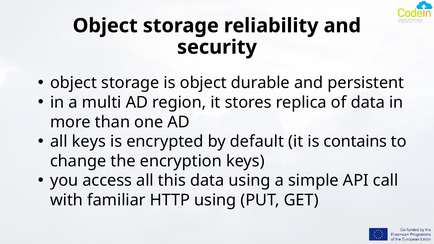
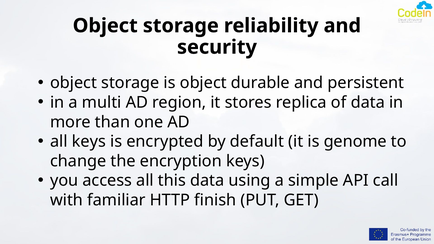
contains: contains -> genome
HTTP using: using -> finish
